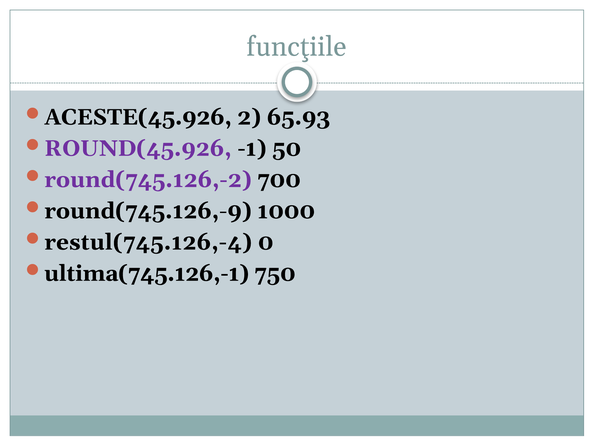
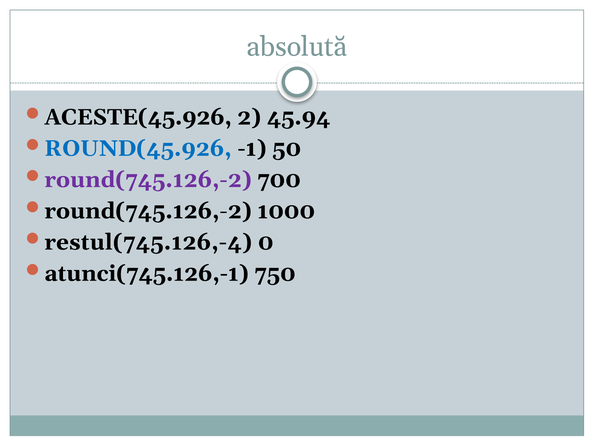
funcţiile: funcţiile -> absolută
65.93: 65.93 -> 45.94
ROUND(45.926 colour: purple -> blue
round(745.126,-9 at (148, 211): round(745.126,-9 -> round(745.126,-2
ultima(745.126,-1: ultima(745.126,-1 -> atunci(745.126,-1
